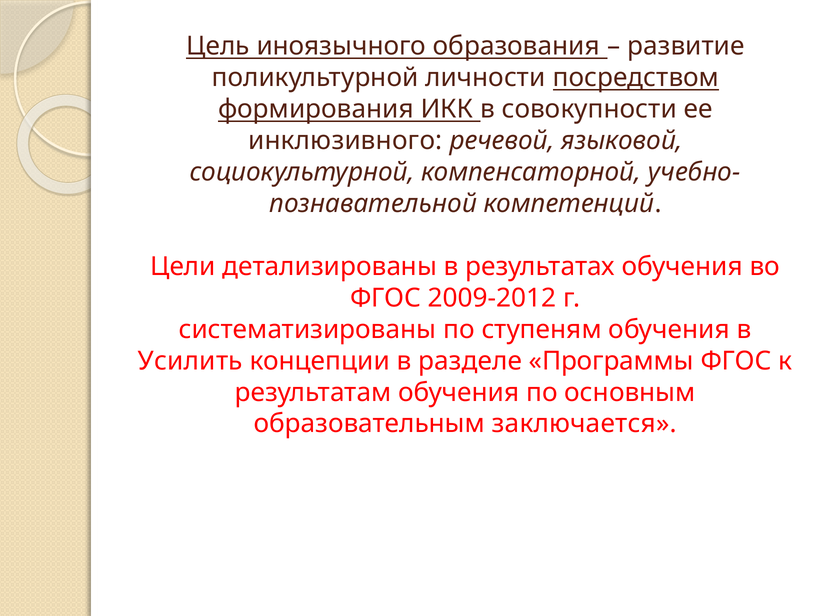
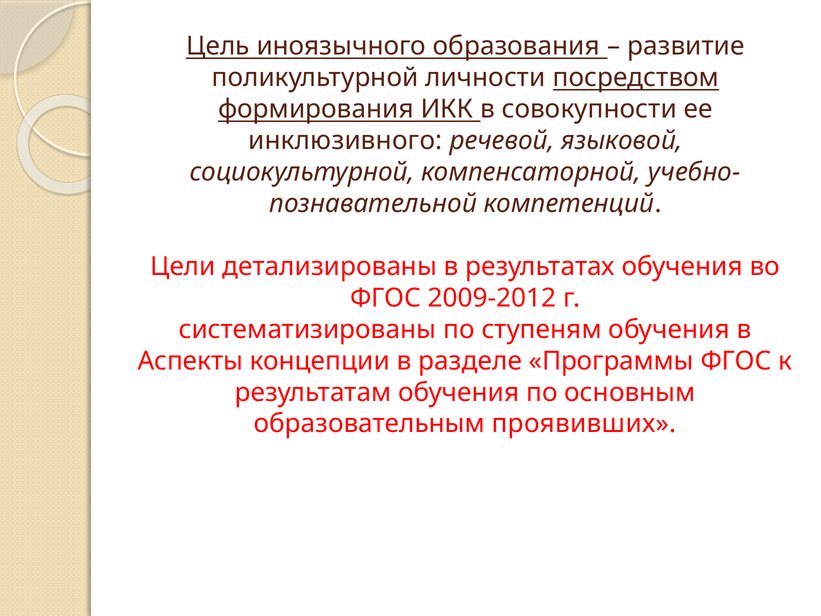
Усилить: Усилить -> Аспекты
заключается: заключается -> проявивших
